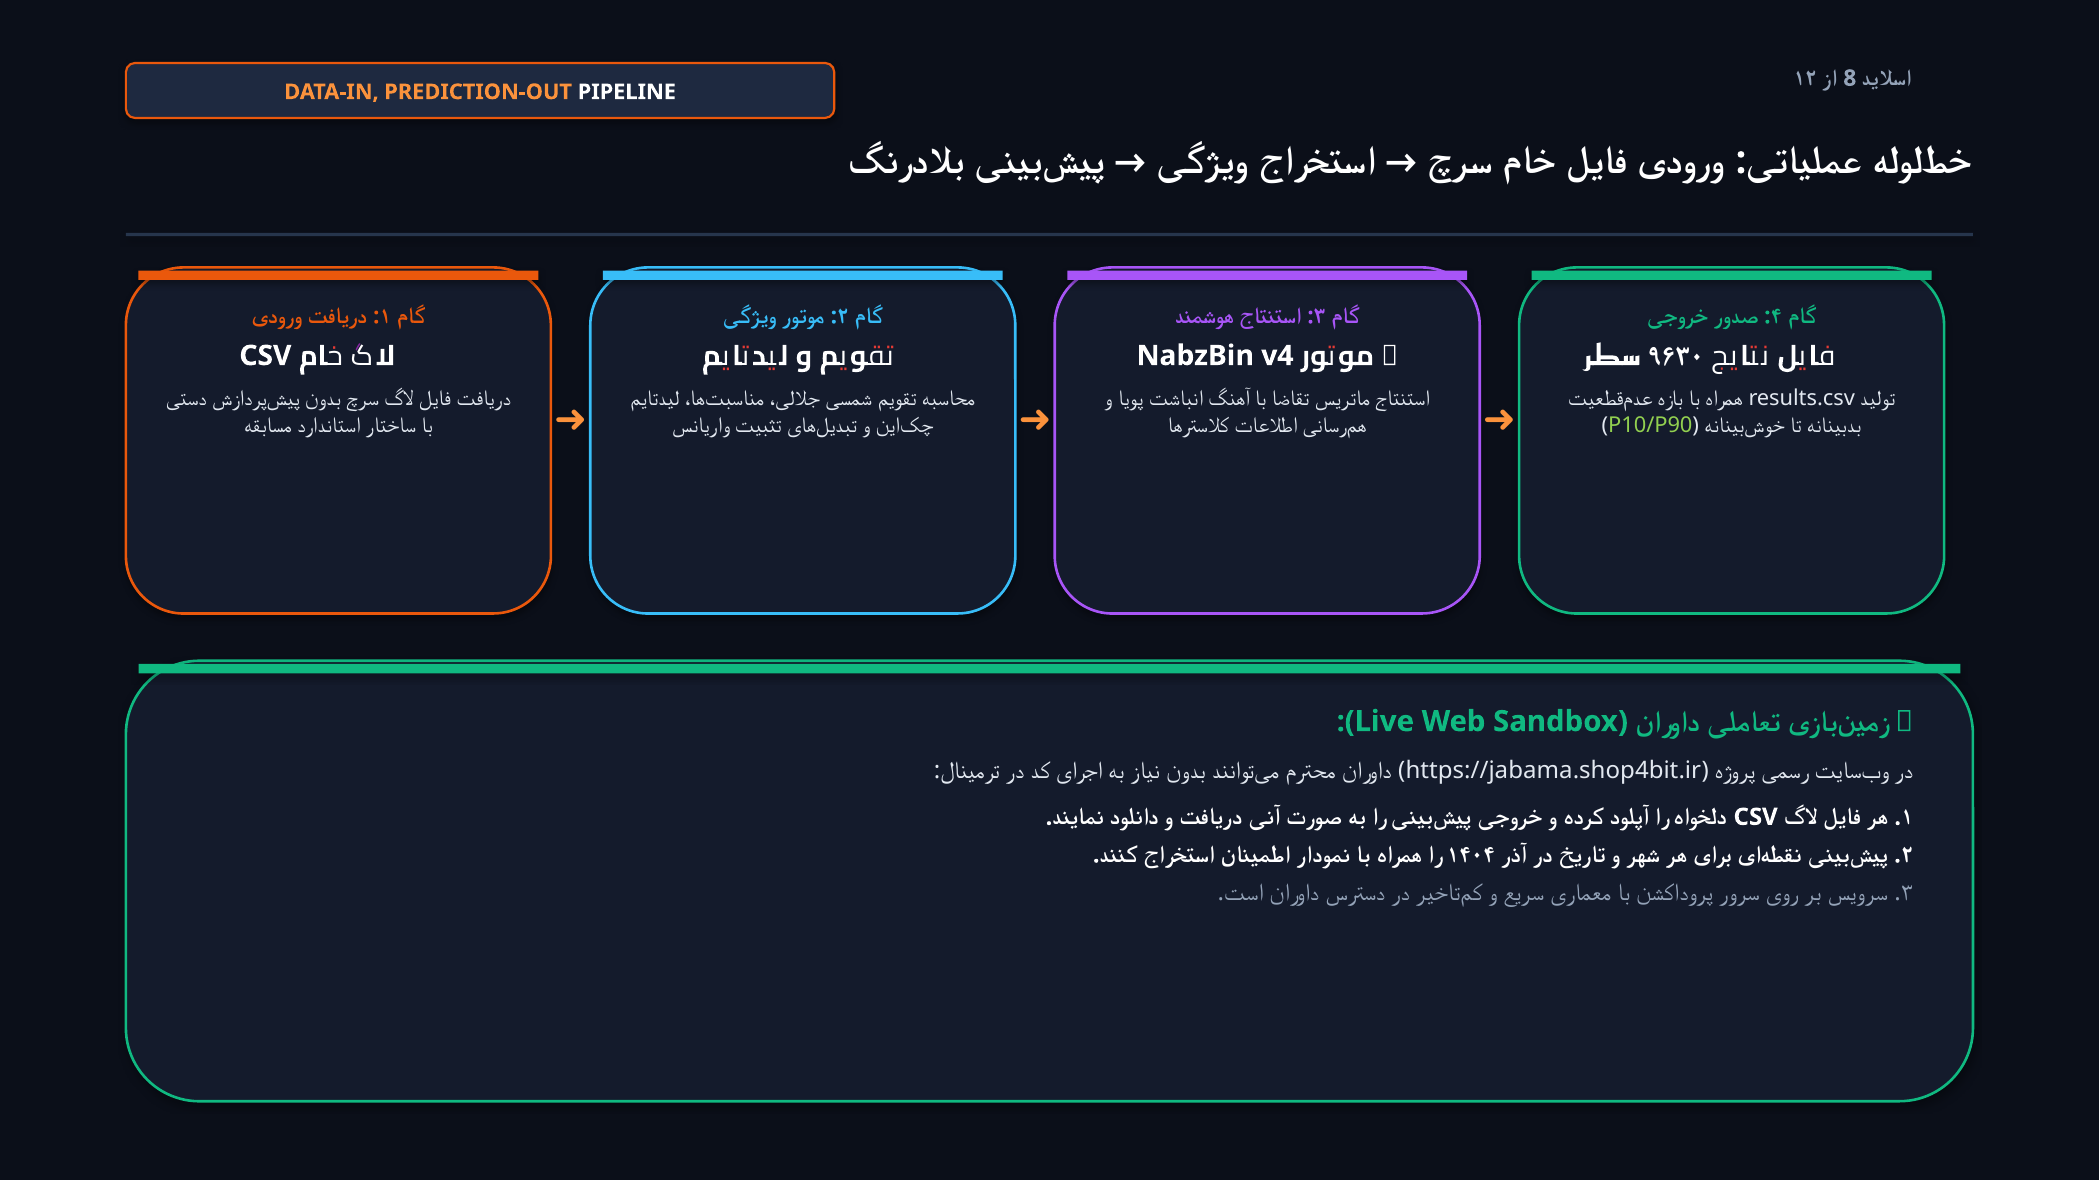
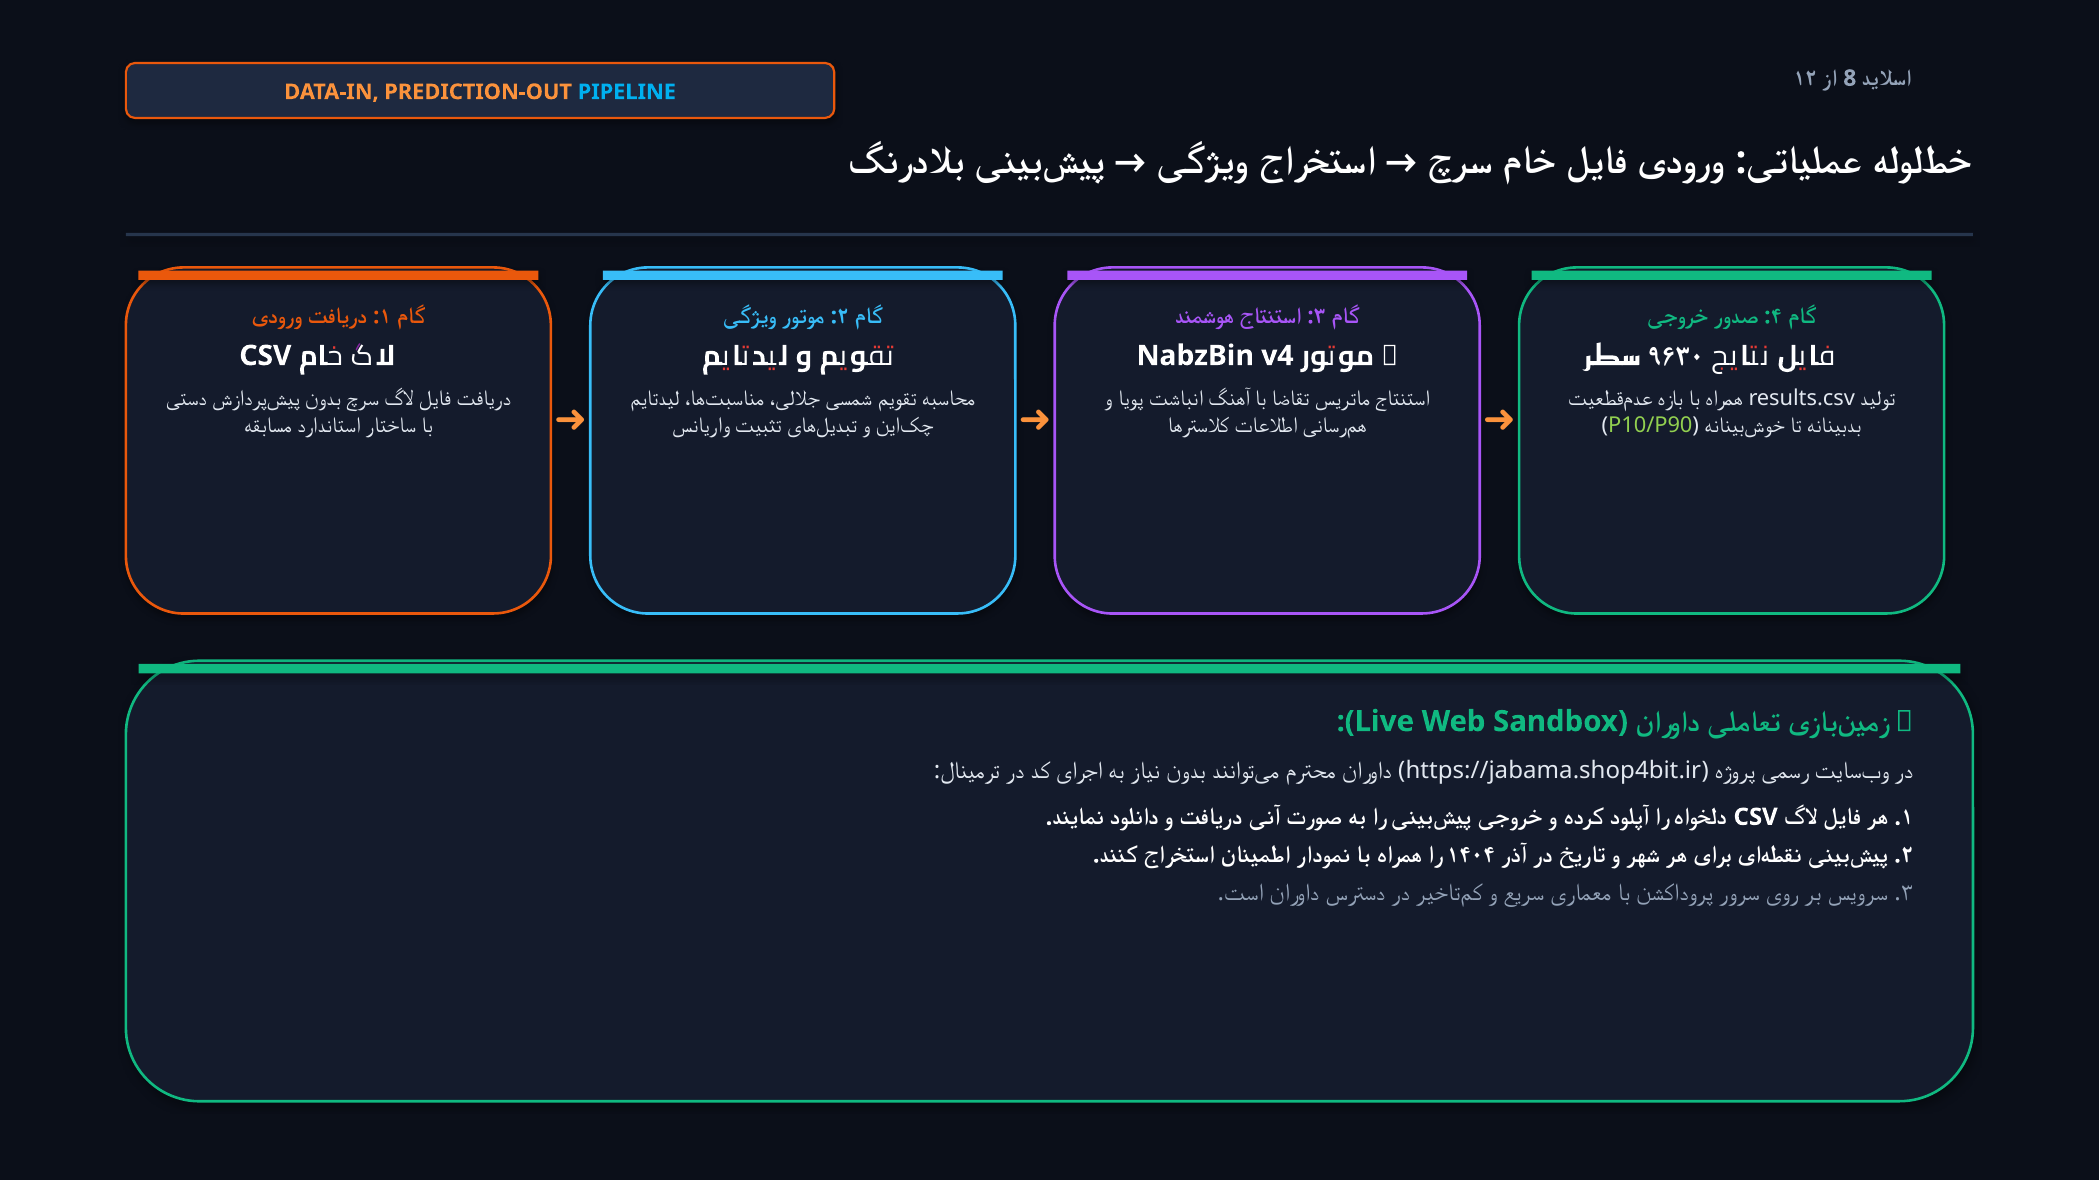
PIPELINE colour: white -> light blue
